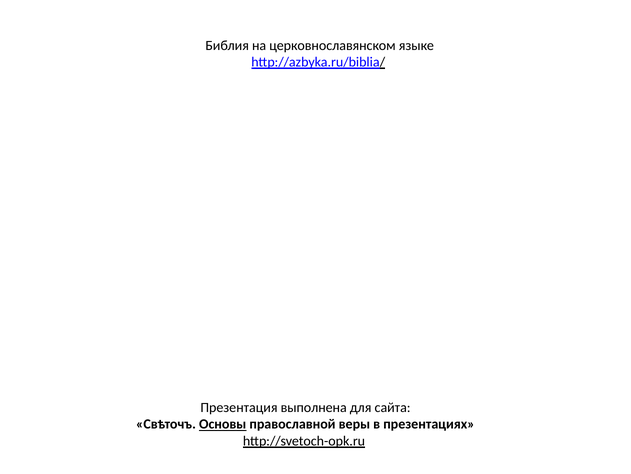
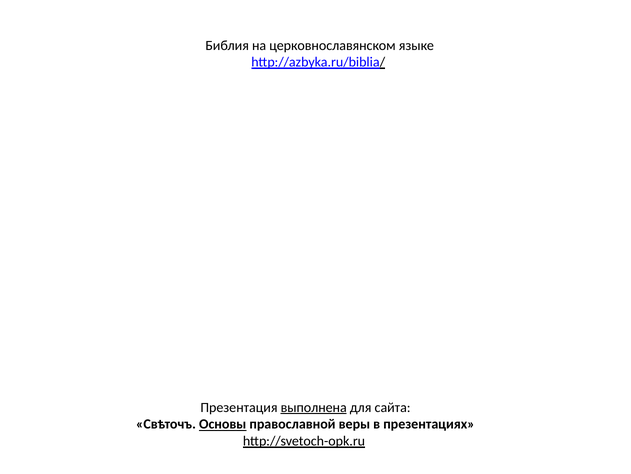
выполнена underline: none -> present
